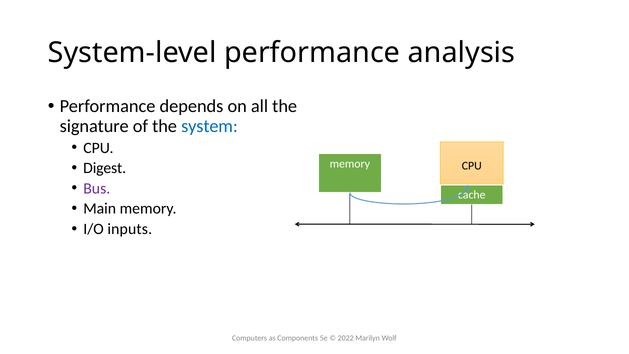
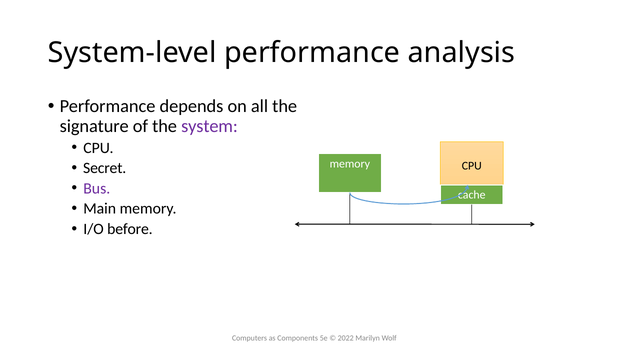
system colour: blue -> purple
Digest: Digest -> Secret
inputs: inputs -> before
